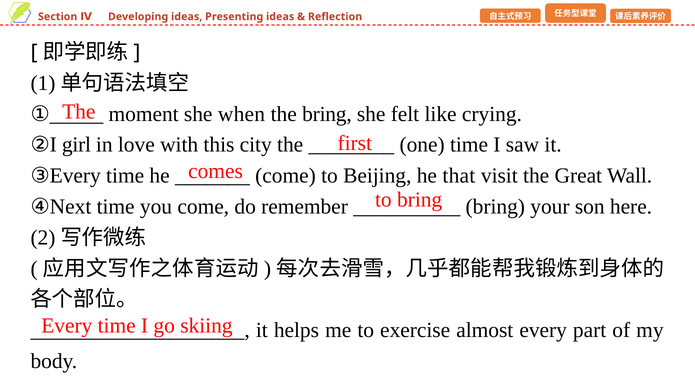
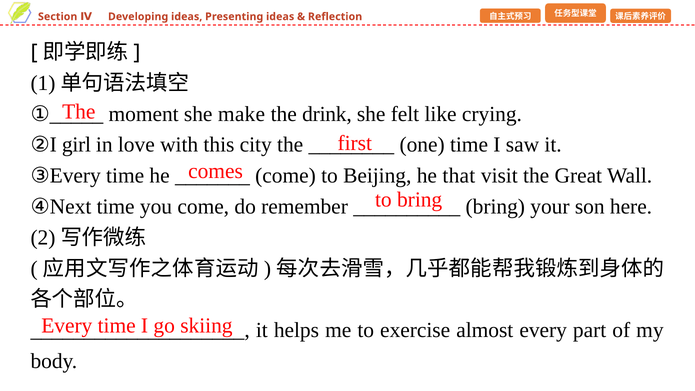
when: when -> make
the bring: bring -> drink
